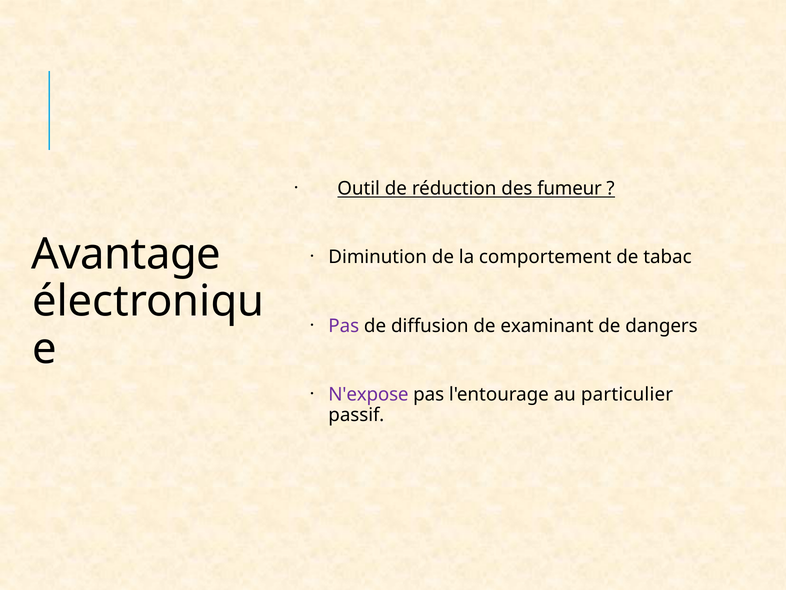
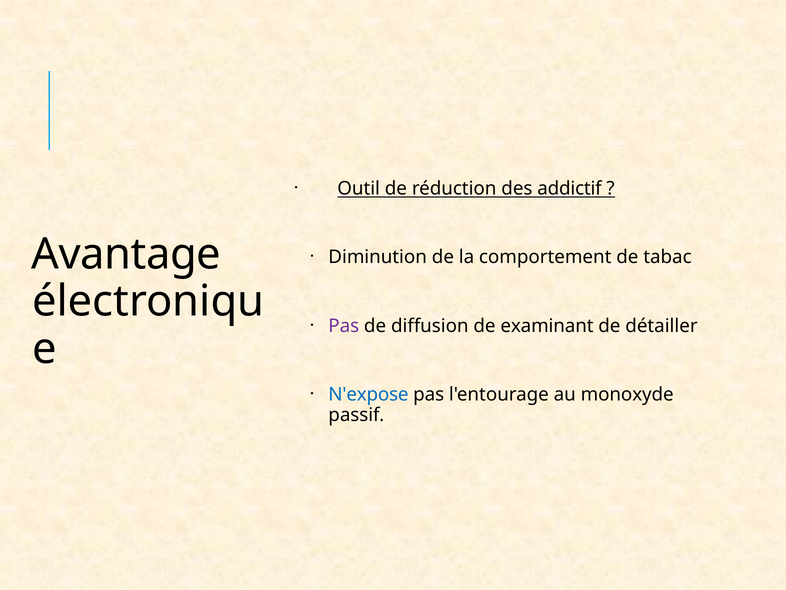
fumeur: fumeur -> addictif
dangers: dangers -> détailler
N'expose colour: purple -> blue
particulier: particulier -> monoxyde
